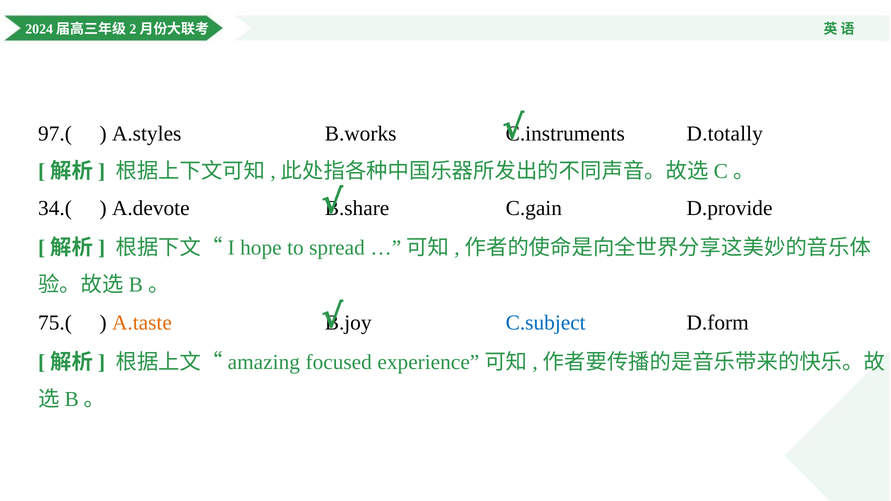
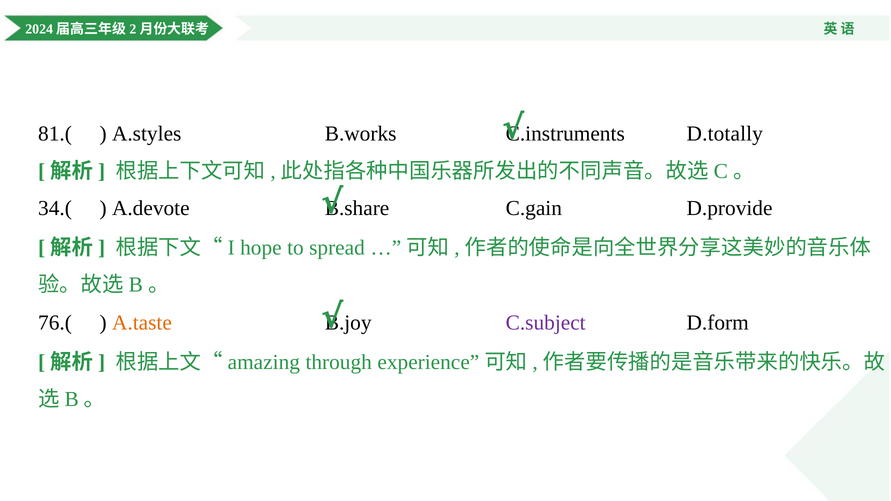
97.(: 97.( -> 81.(
75.(: 75.( -> 76.(
C.subject colour: blue -> purple
focused: focused -> through
